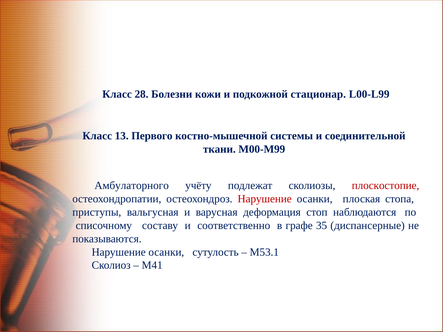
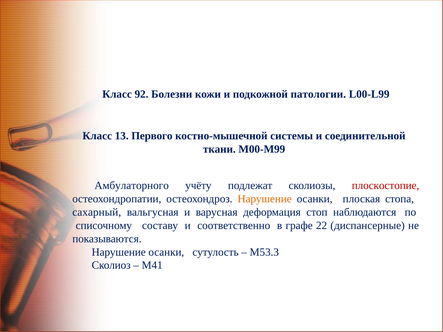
28: 28 -> 92
стационар: стационар -> патологии
Нарушение at (265, 199) colour: red -> orange
приступы: приступы -> сахарный
35: 35 -> 22
М53.1: М53.1 -> М53.3
